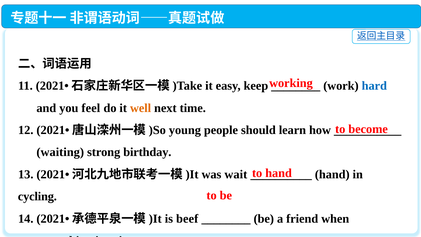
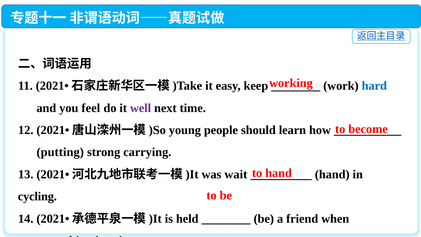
well colour: orange -> purple
waiting: waiting -> putting
birthday: birthday -> carrying
beef: beef -> held
